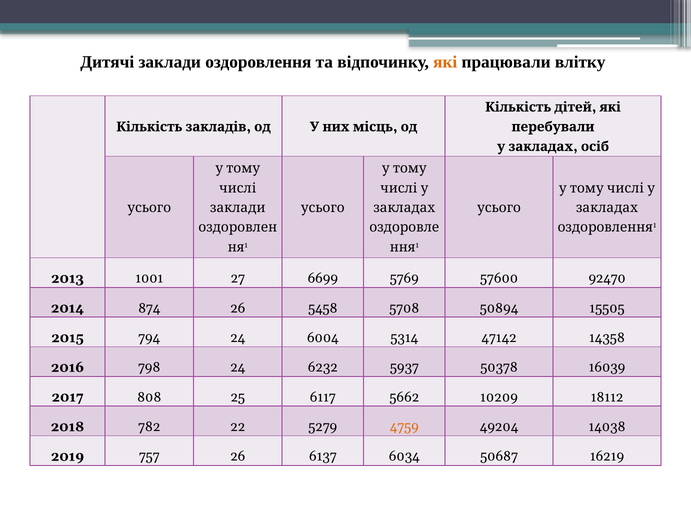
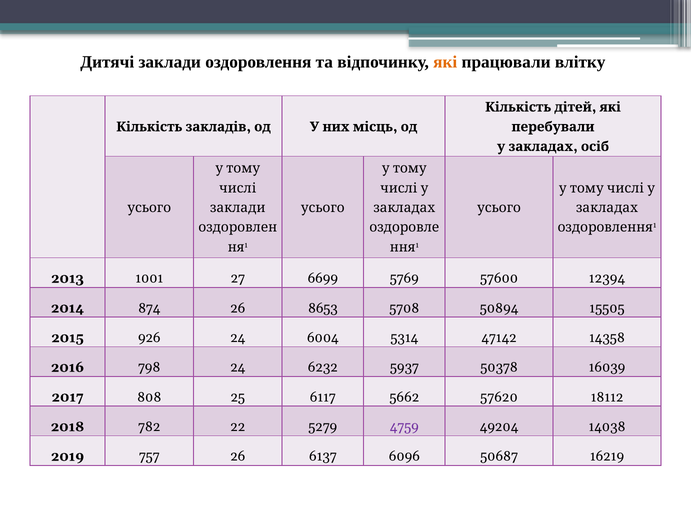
92470: 92470 -> 12394
5458: 5458 -> 8653
794: 794 -> 926
10209: 10209 -> 57620
4759 colour: orange -> purple
6034: 6034 -> 6096
